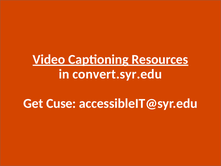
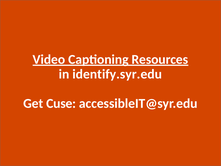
convert.syr.edu: convert.syr.edu -> identify.syr.edu
